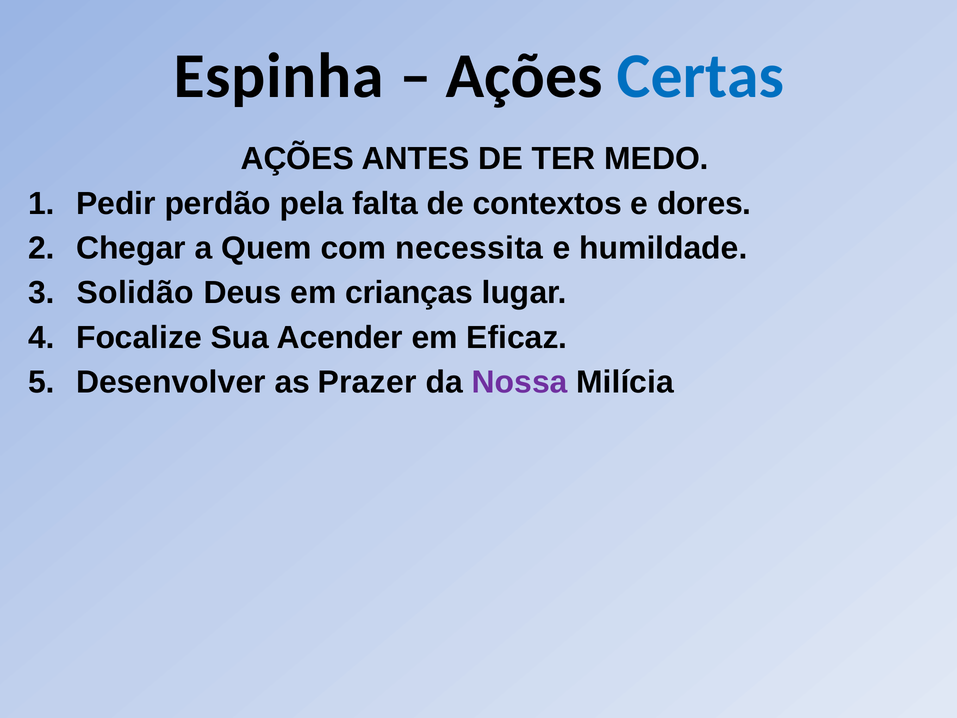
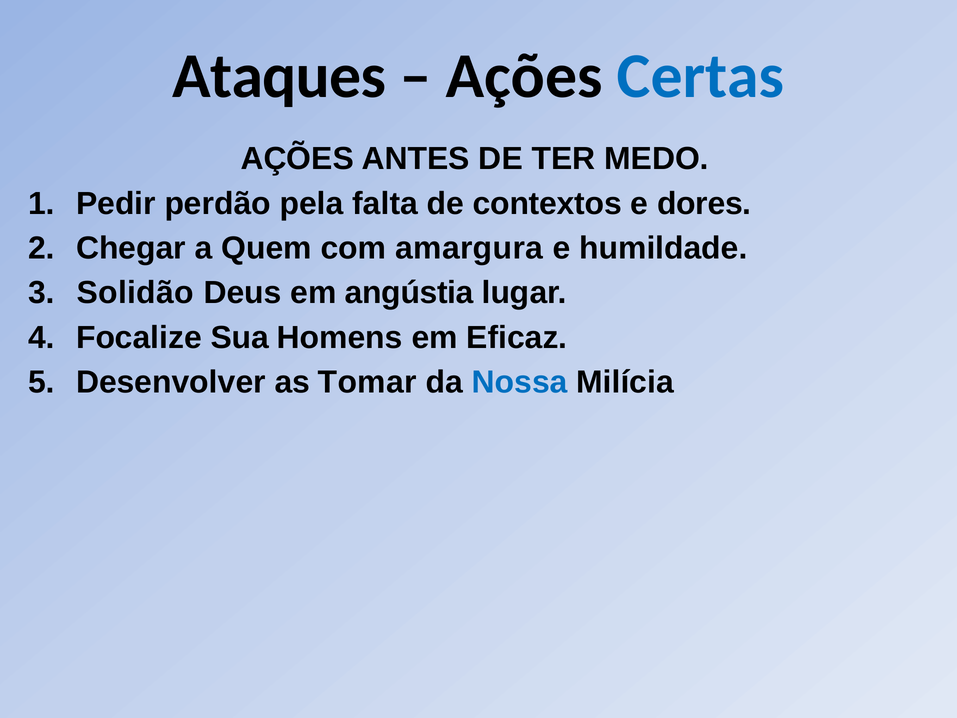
Espinha: Espinha -> Ataques
necessita: necessita -> amargura
crianças: crianças -> angústia
Acender: Acender -> Homens
Prazer: Prazer -> Tomar
Nossa colour: purple -> blue
